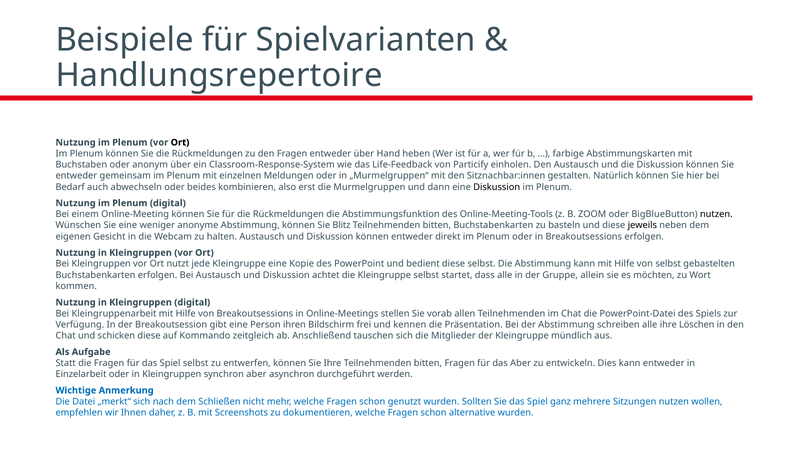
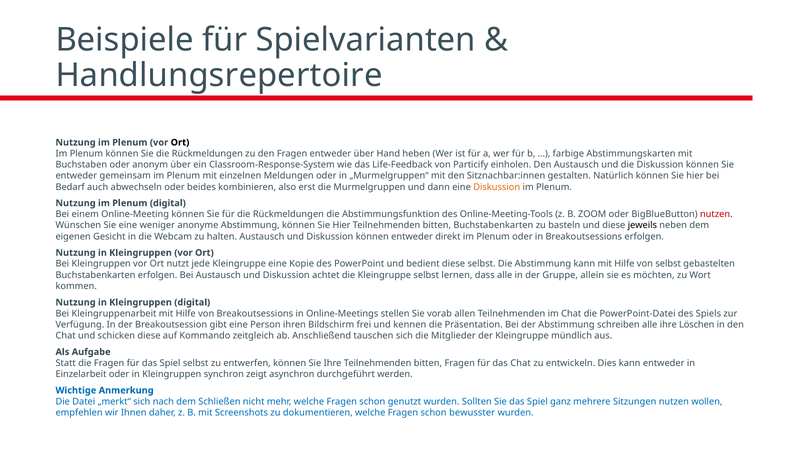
Diskussion at (497, 187) colour: black -> orange
nutzen at (716, 214) colour: black -> red
Abstimmung können Sie Blitz: Blitz -> Hier
startet: startet -> lernen
das Aber: Aber -> Chat
synchron aber: aber -> zeigt
alternative: alternative -> bewusster
